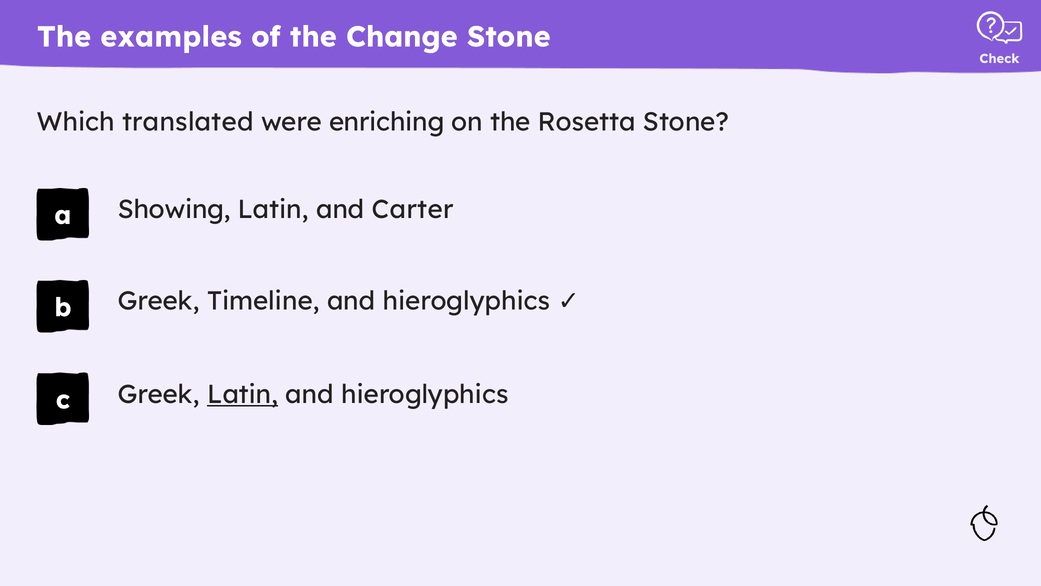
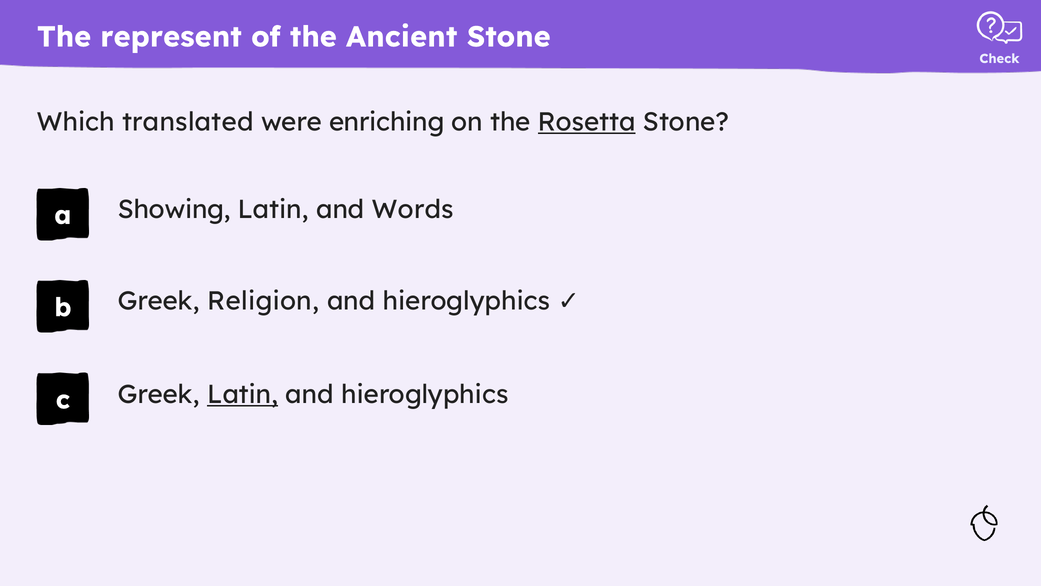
examples: examples -> represent
Change: Change -> Ancient
Rosetta underline: none -> present
Carter: Carter -> Words
Timeline: Timeline -> Religion
